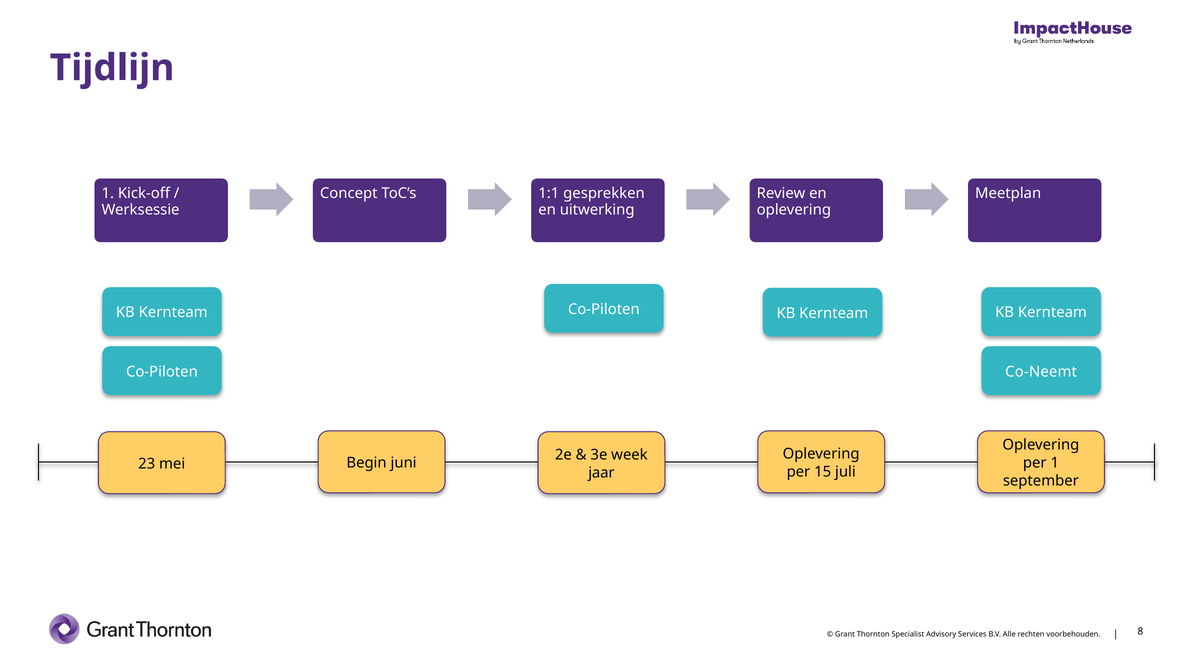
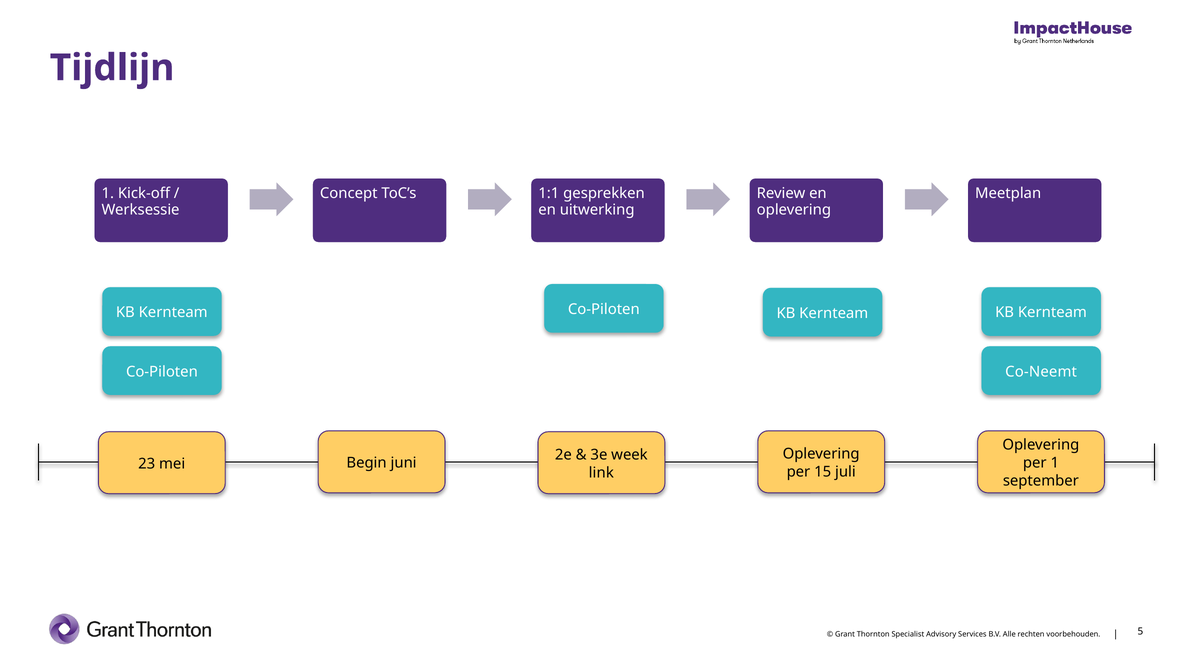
jaar: jaar -> link
8: 8 -> 5
